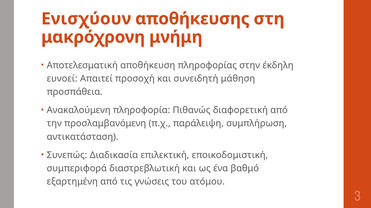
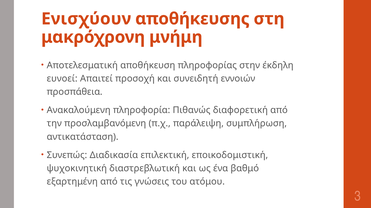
μάθηση: μάθηση -> εννοιών
συμπεριφορά: συμπεριφορά -> ψυχοκινητική
